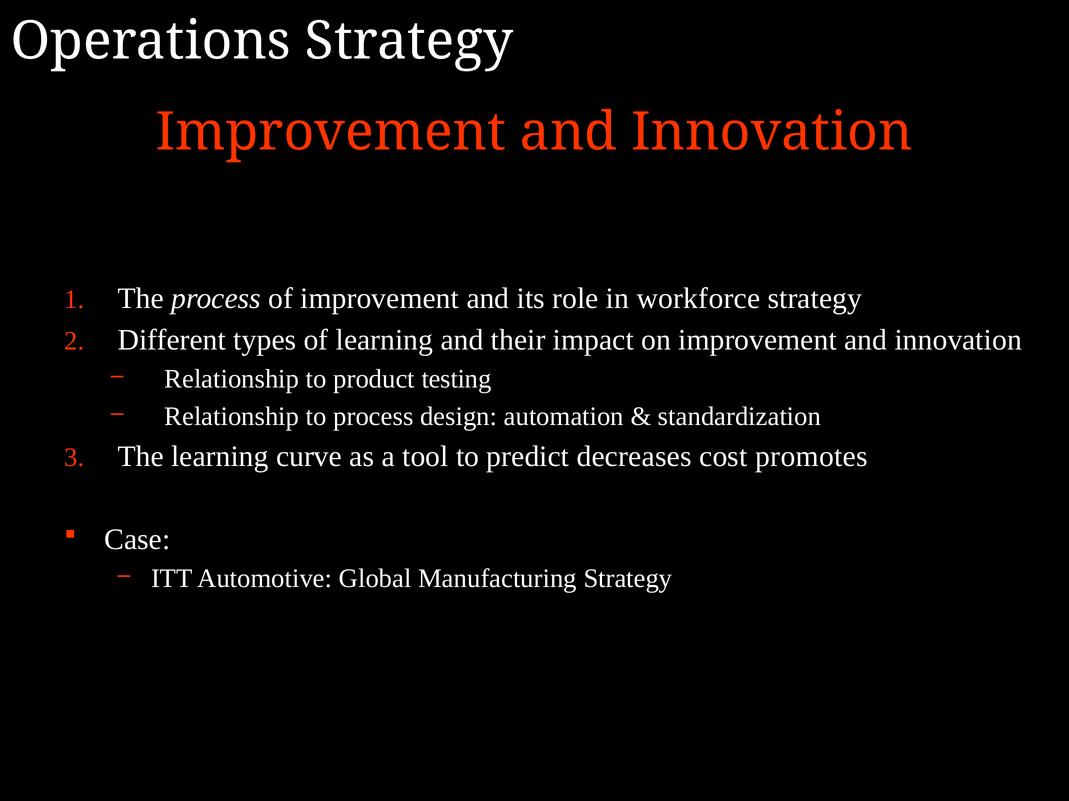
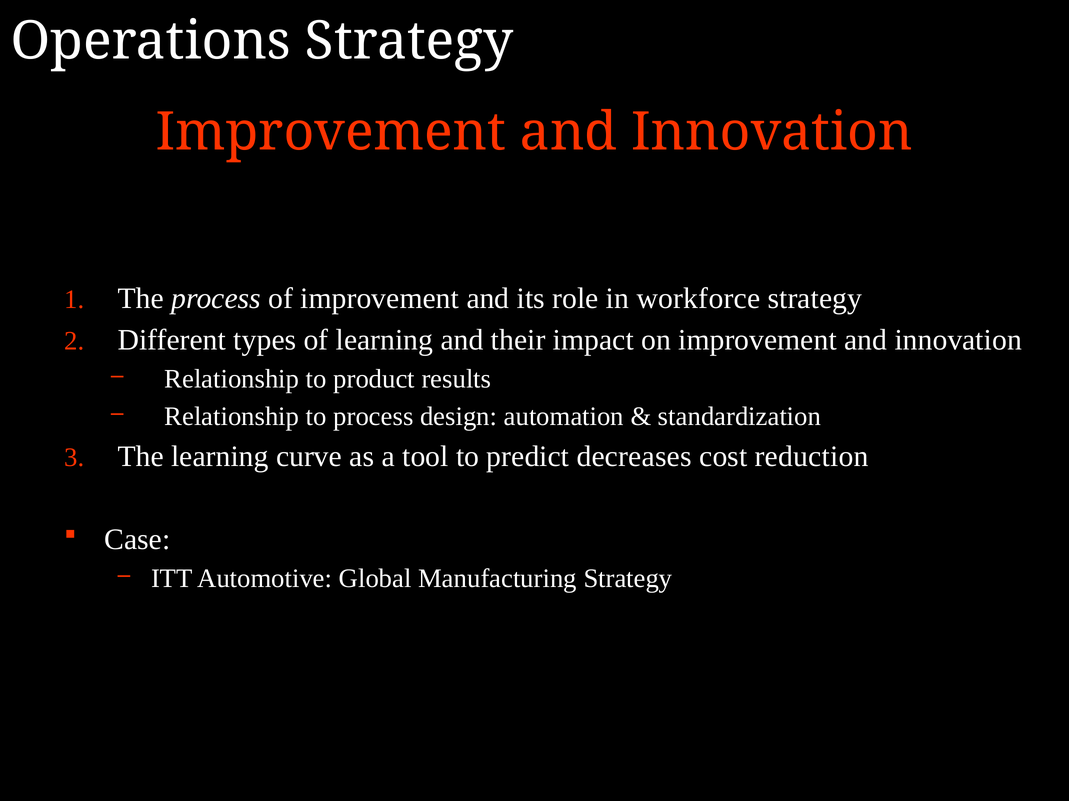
testing: testing -> results
promotes: promotes -> reduction
